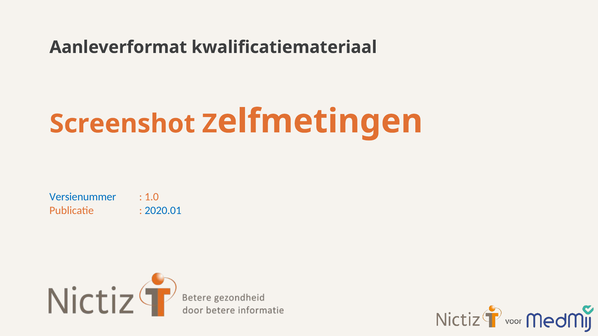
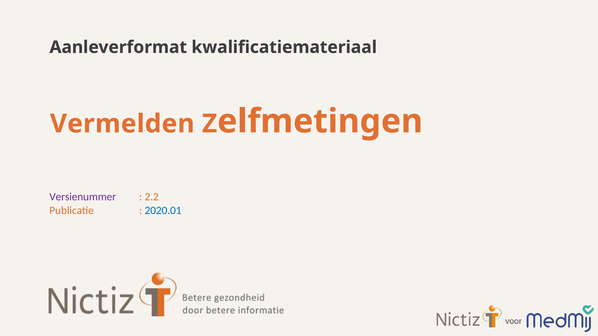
Screenshot: Screenshot -> Vermelden
Versienummer colour: blue -> purple
1.0: 1.0 -> 2.2
